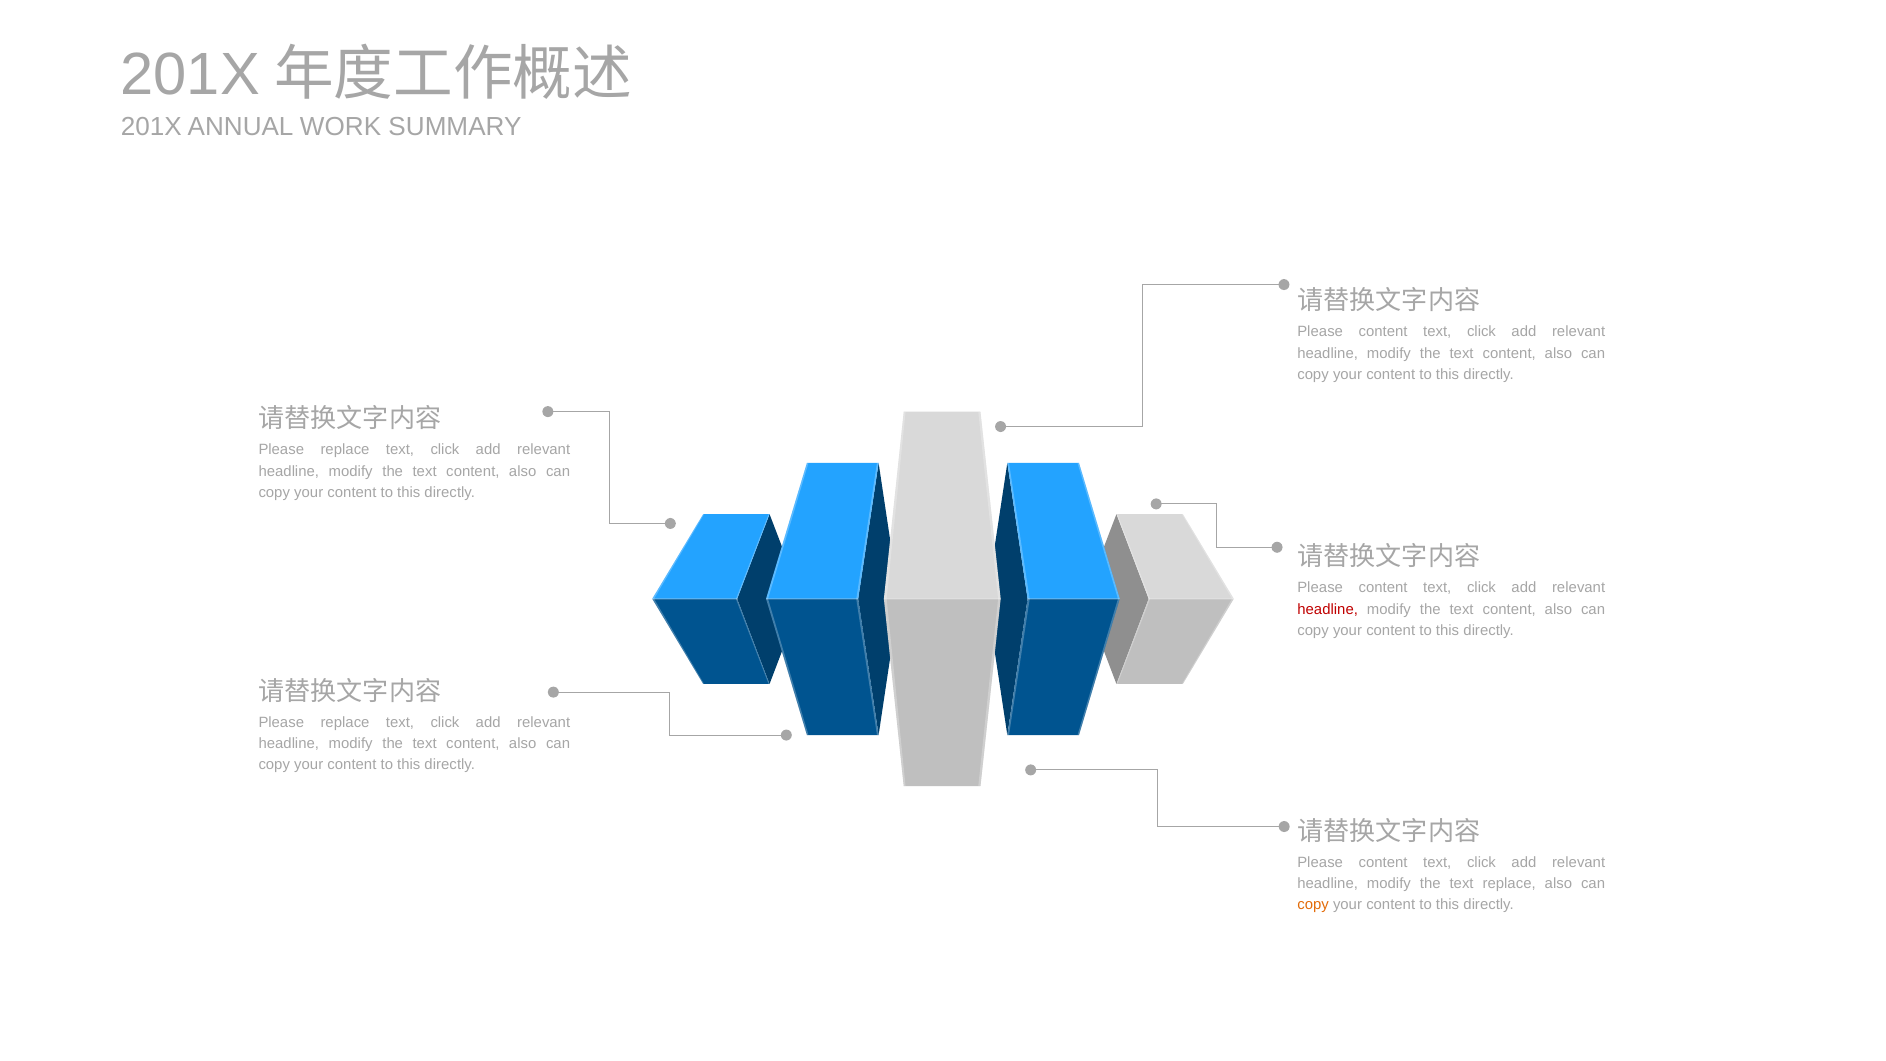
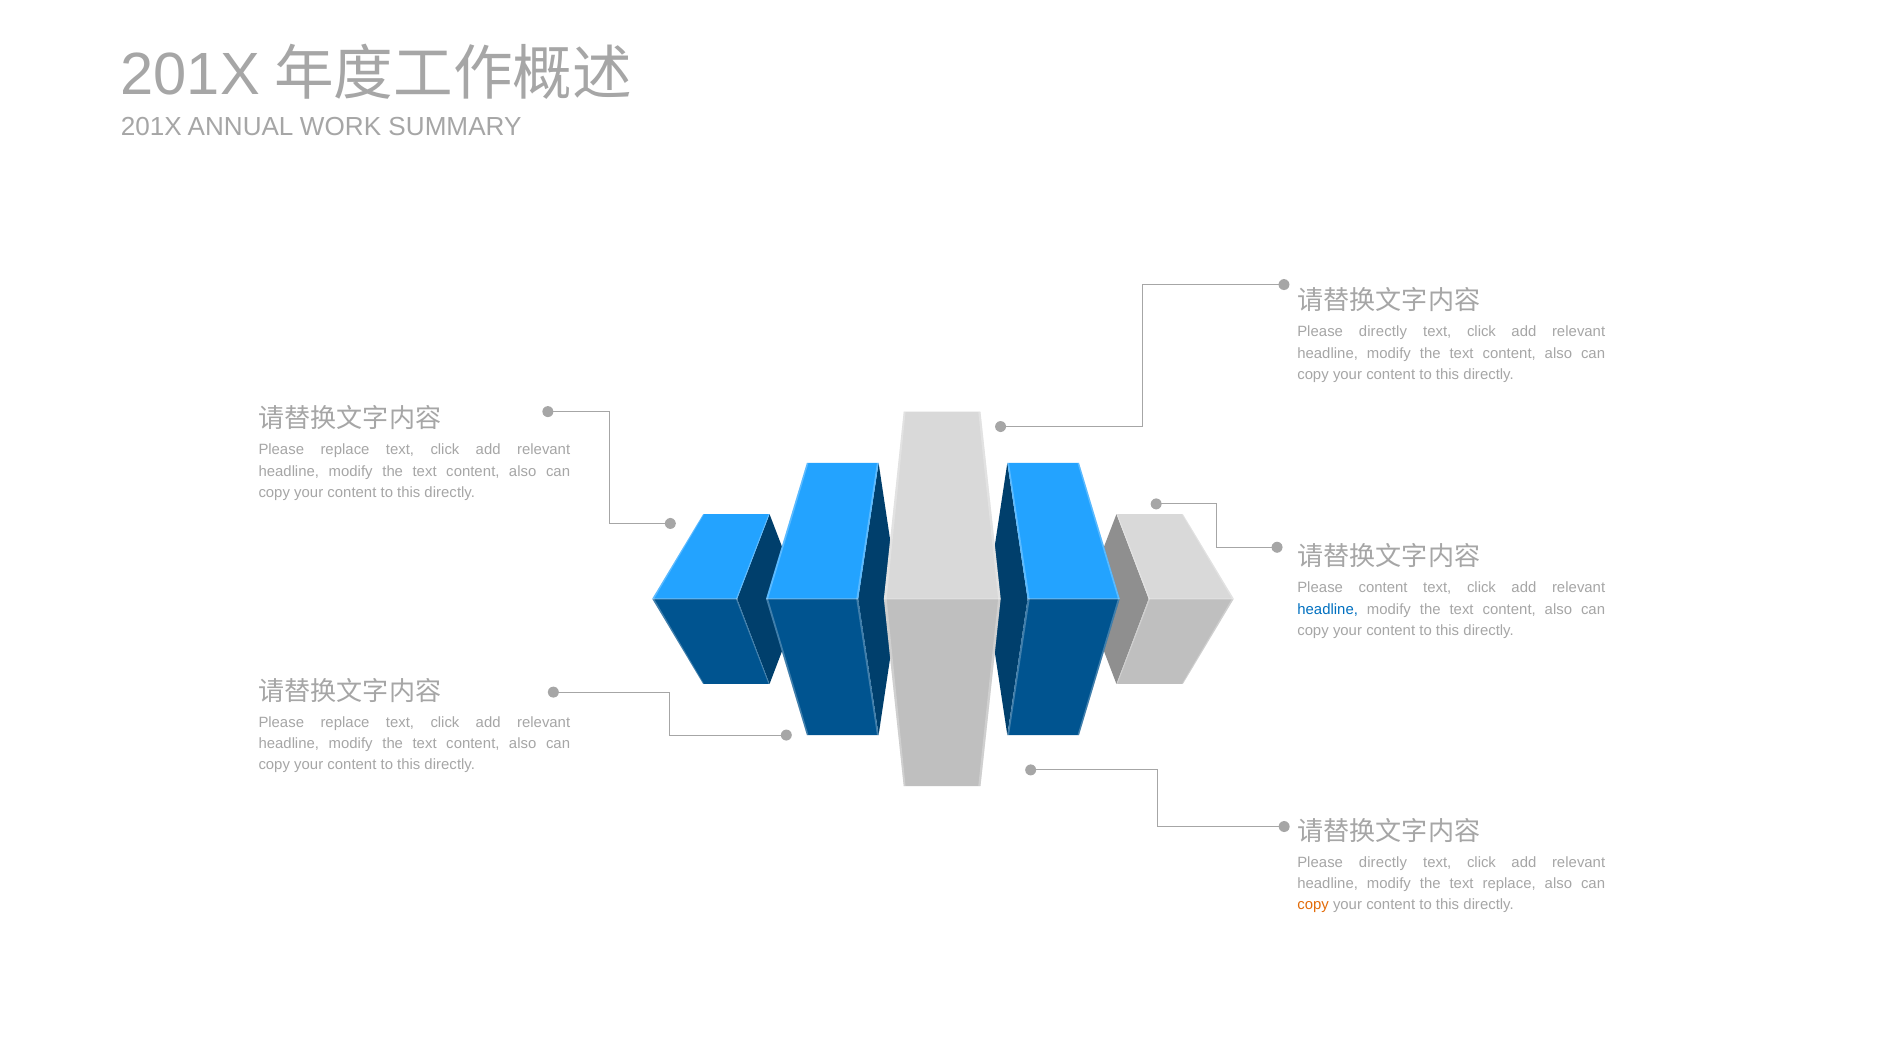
content at (1383, 332): content -> directly
headline at (1328, 609) colour: red -> blue
content at (1383, 862): content -> directly
